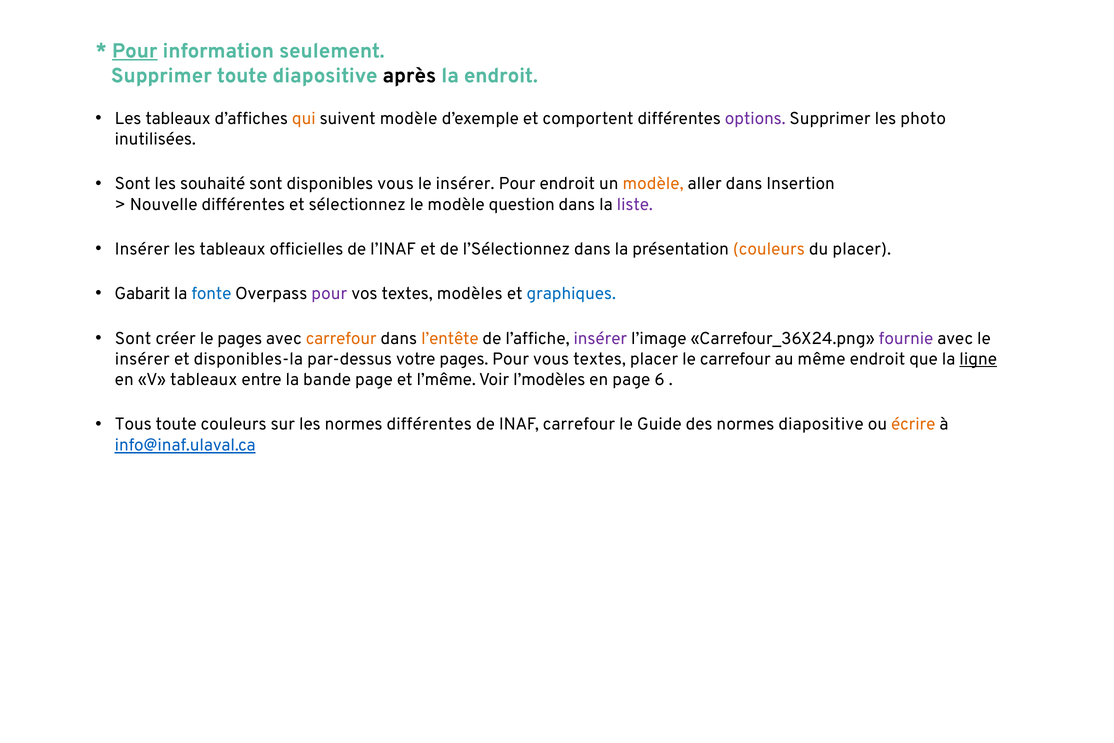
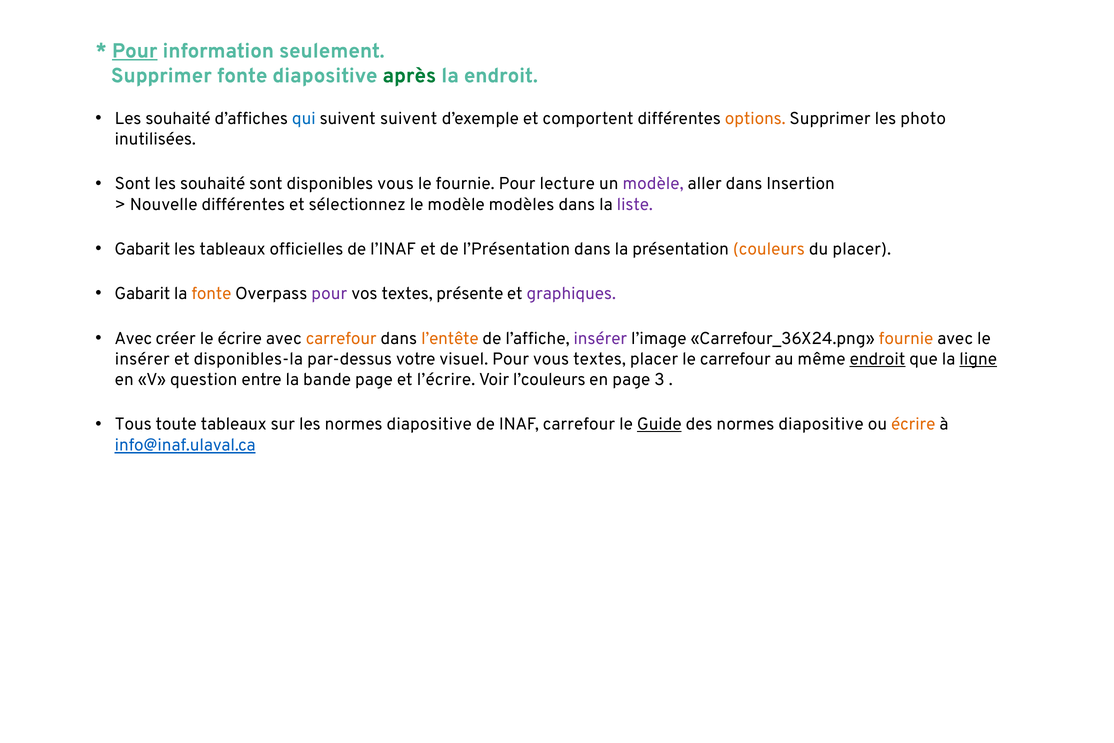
Supprimer toute: toute -> fonte
après colour: black -> green
tableaux at (178, 118): tableaux -> souhaité
qui colour: orange -> blue
suivent modèle: modèle -> suivent
options colour: purple -> orange
insérer at (465, 184): insérer -> fournie
Pour endroit: endroit -> lecture
modèle at (653, 184) colour: orange -> purple
question: question -> modèles
Insérer at (142, 249): Insérer -> Gabarit
l’Sélectionnez: l’Sélectionnez -> l’Présentation
fonte at (211, 294) colour: blue -> orange
modèles: modèles -> présente
graphiques colour: blue -> purple
Sont at (133, 338): Sont -> Avec
le pages: pages -> écrire
fournie at (906, 338) colour: purple -> orange
votre pages: pages -> visuel
endroit at (877, 359) underline: none -> present
V tableaux: tableaux -> question
l’même: l’même -> l’écrire
l’modèles: l’modèles -> l’couleurs
6: 6 -> 3
toute couleurs: couleurs -> tableaux
les normes différentes: différentes -> diapositive
Guide underline: none -> present
